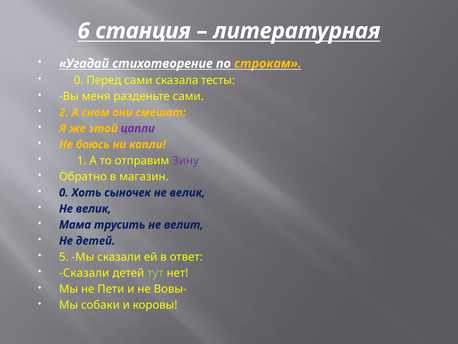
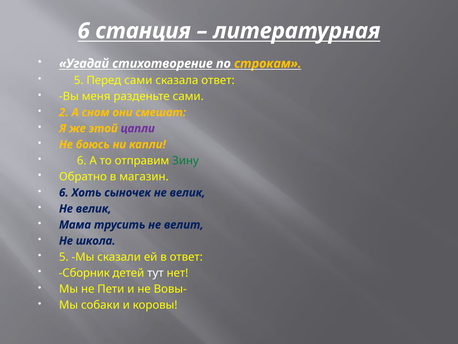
0 at (79, 80): 0 -> 5
сказала тесты: тесты -> ответ
1 at (82, 160): 1 -> 6
Зину colour: purple -> green
0 at (64, 192): 0 -> 6
Не детей: детей -> школа
Сказали at (84, 273): Сказали -> Сборник
тут colour: light green -> white
